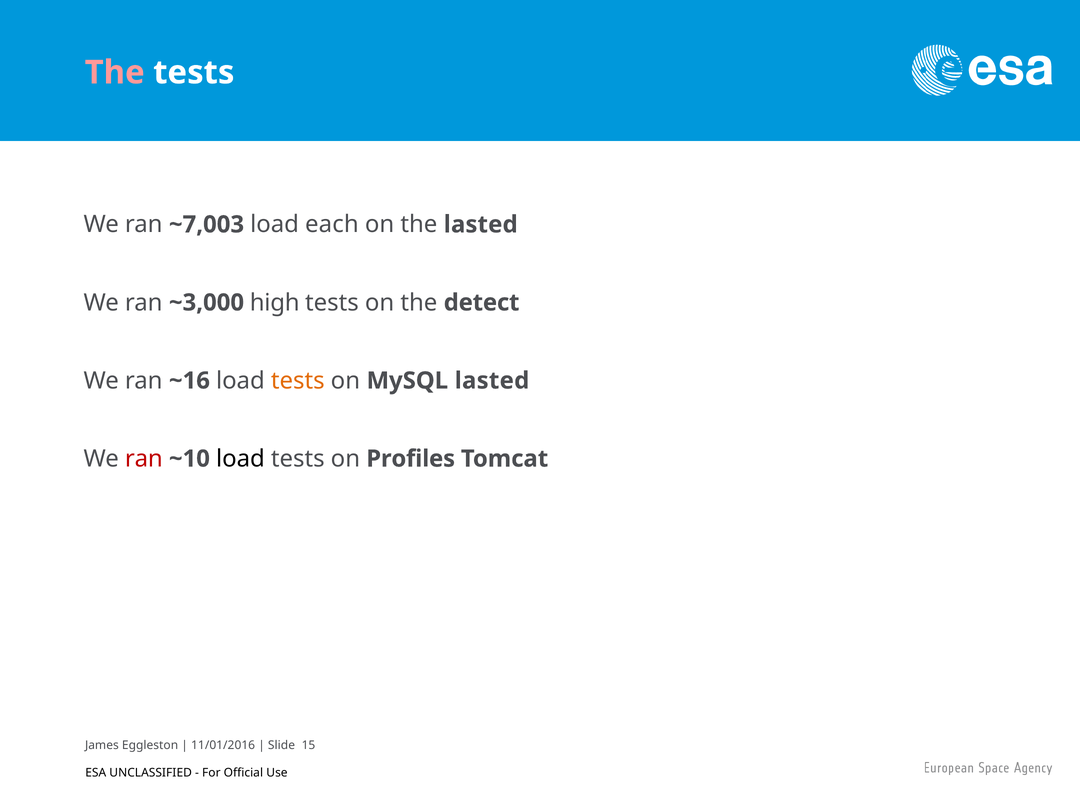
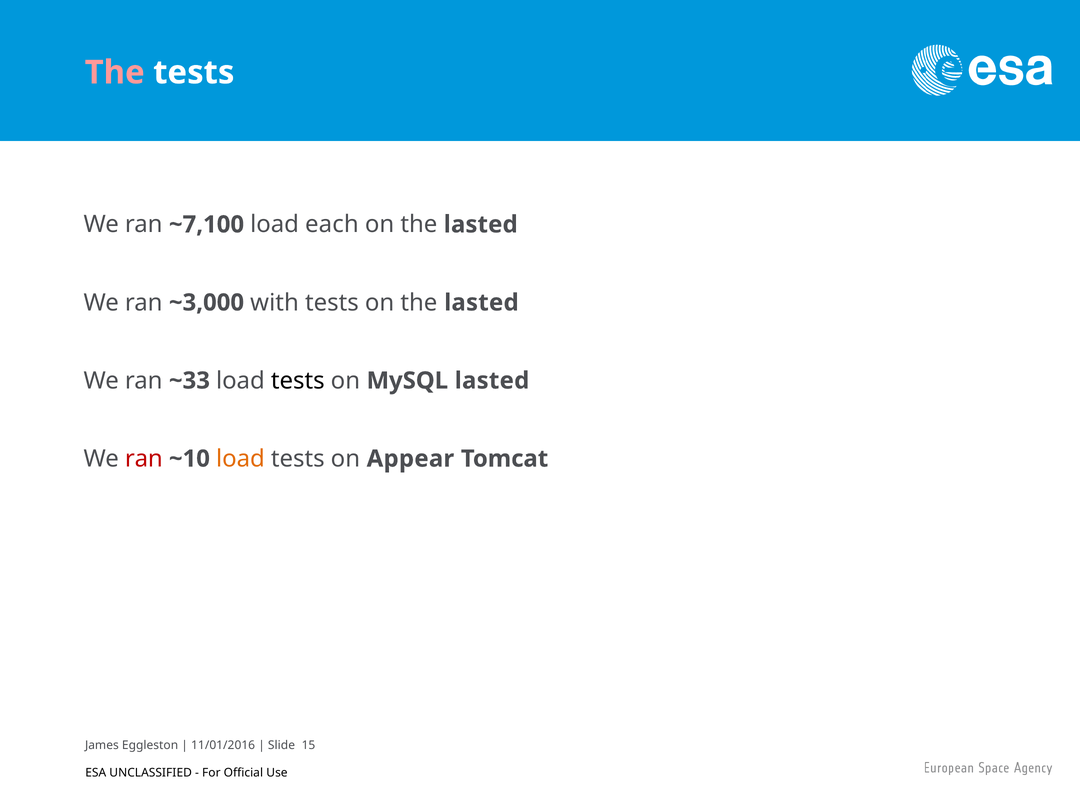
~7,003: ~7,003 -> ~7,100
high: high -> with
tests on the detect: detect -> lasted
~16: ~16 -> ~33
tests at (298, 381) colour: orange -> black
load at (240, 459) colour: black -> orange
Profiles: Profiles -> Appear
